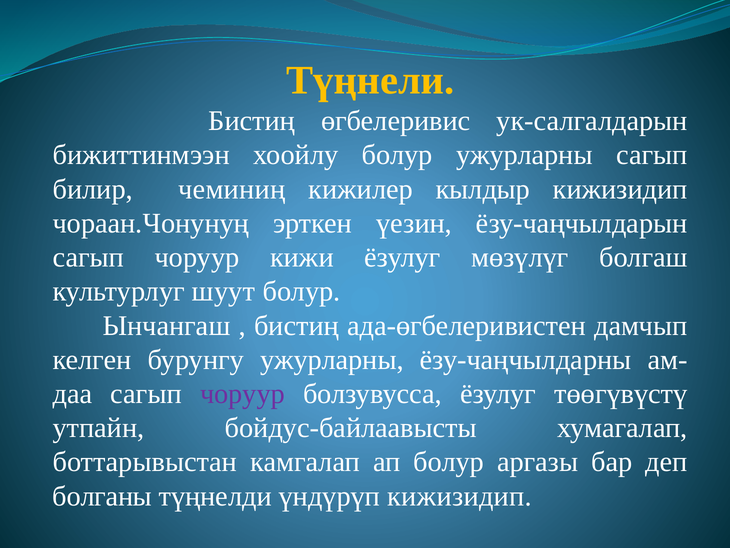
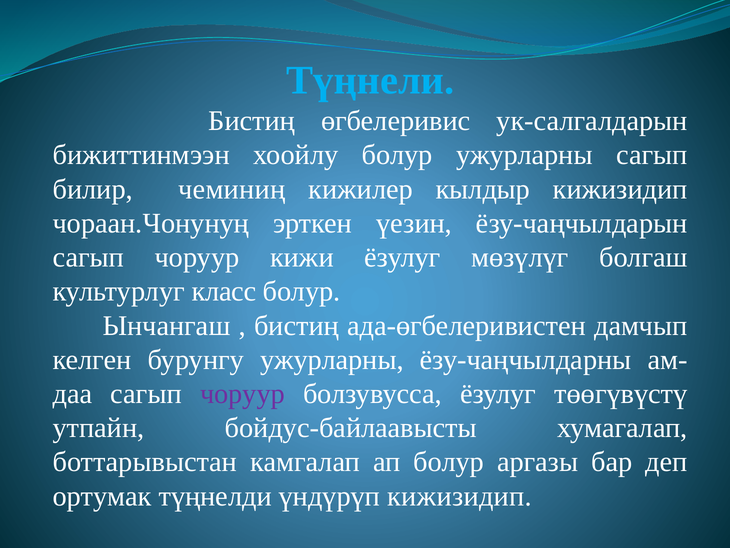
Түңнели colour: yellow -> light blue
шуут: шуут -> класс
болганы: болганы -> ортумак
